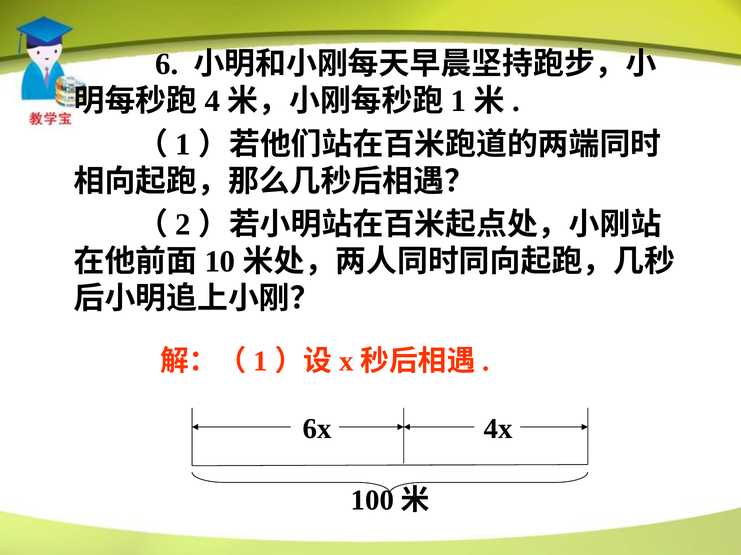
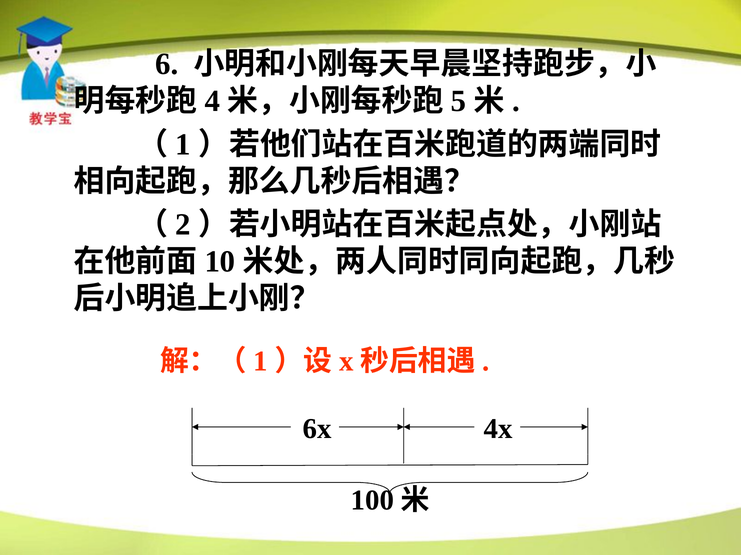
1 at (459, 101): 1 -> 5
